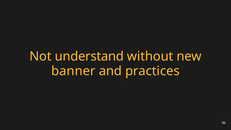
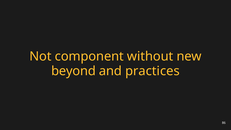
understand: understand -> component
banner: banner -> beyond
